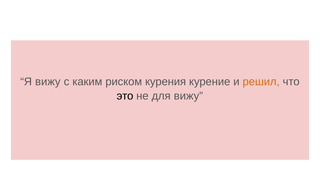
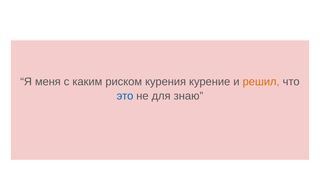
Я вижу: вижу -> меня
это colour: black -> blue
для вижу: вижу -> знаю
